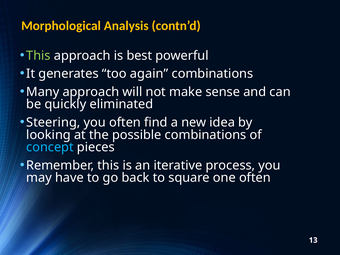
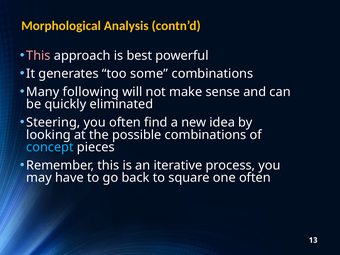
This at (38, 56) colour: light green -> pink
again: again -> some
Many approach: approach -> following
